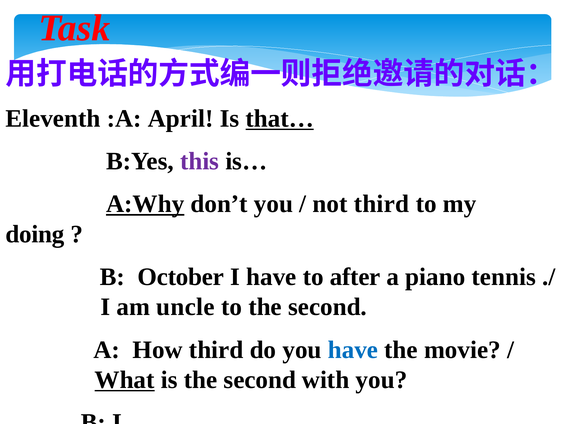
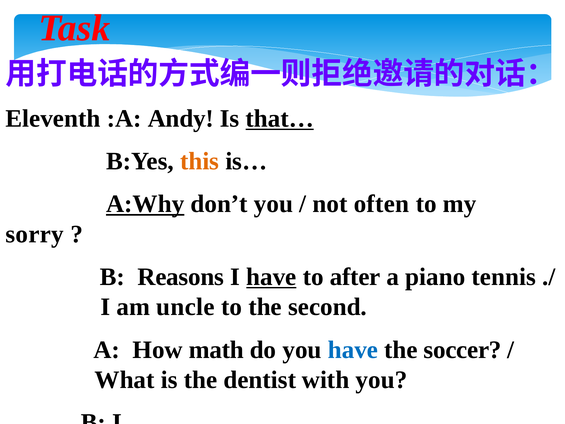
April: April -> Andy
this colour: purple -> orange
not third: third -> often
doing: doing -> sorry
October: October -> Reasons
have at (271, 277) underline: none -> present
How third: third -> math
movie: movie -> soccer
What underline: present -> none
is the second: second -> dentist
